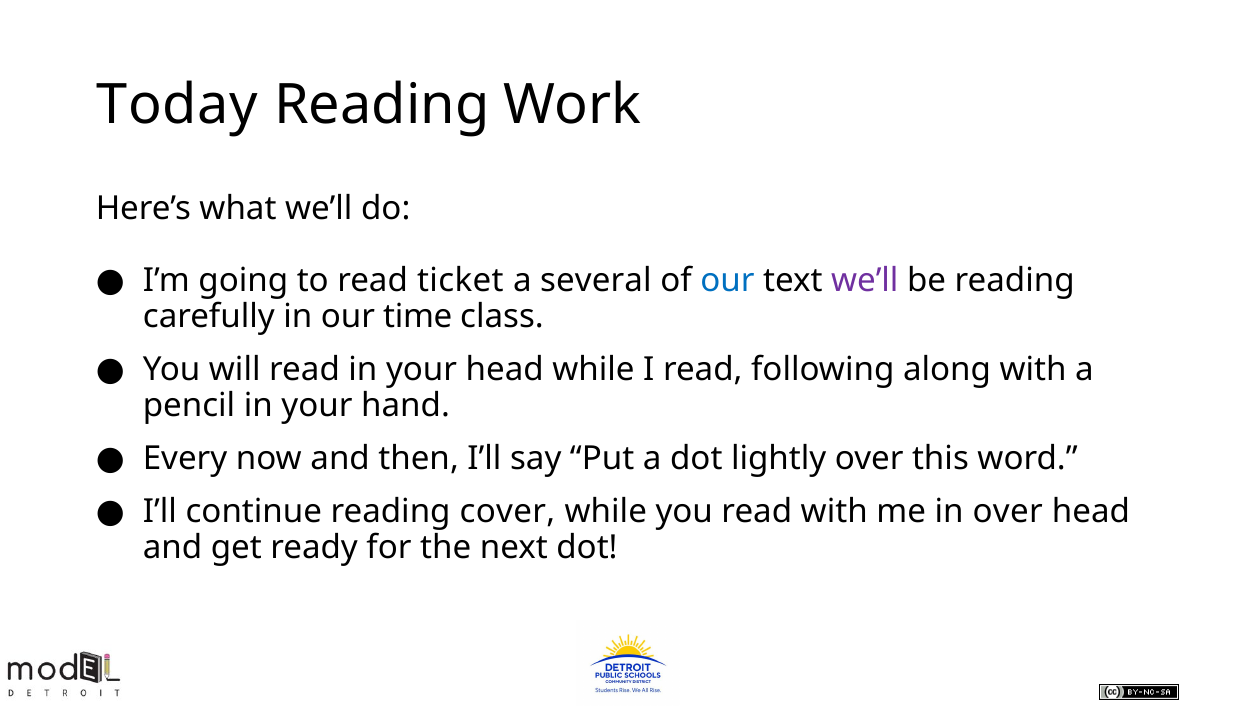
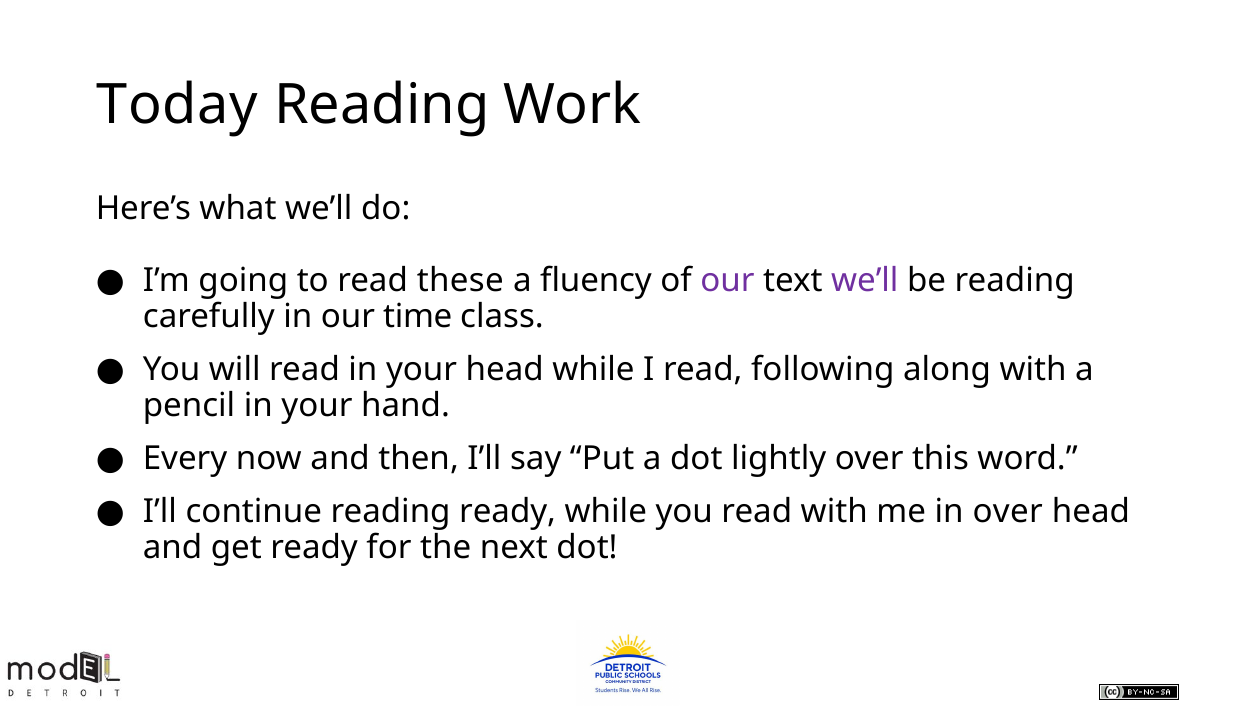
ticket: ticket -> these
several: several -> fluency
our at (727, 281) colour: blue -> purple
reading cover: cover -> ready
